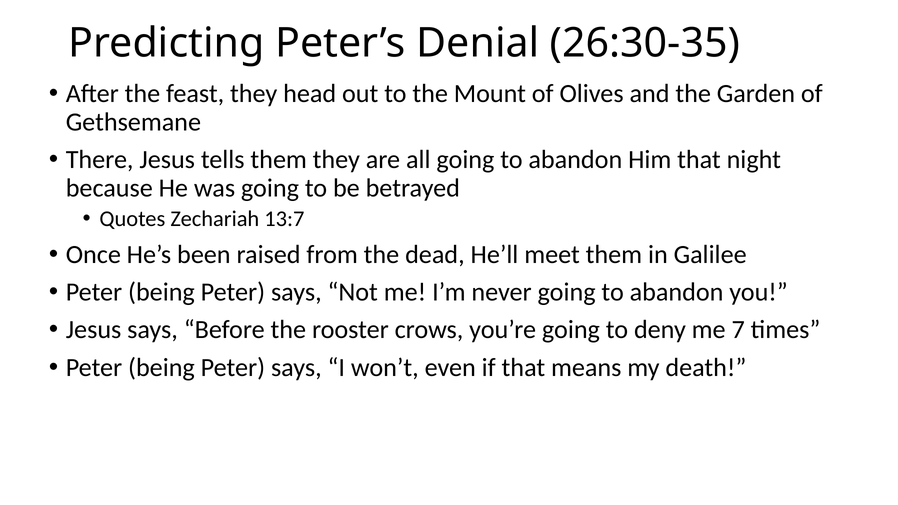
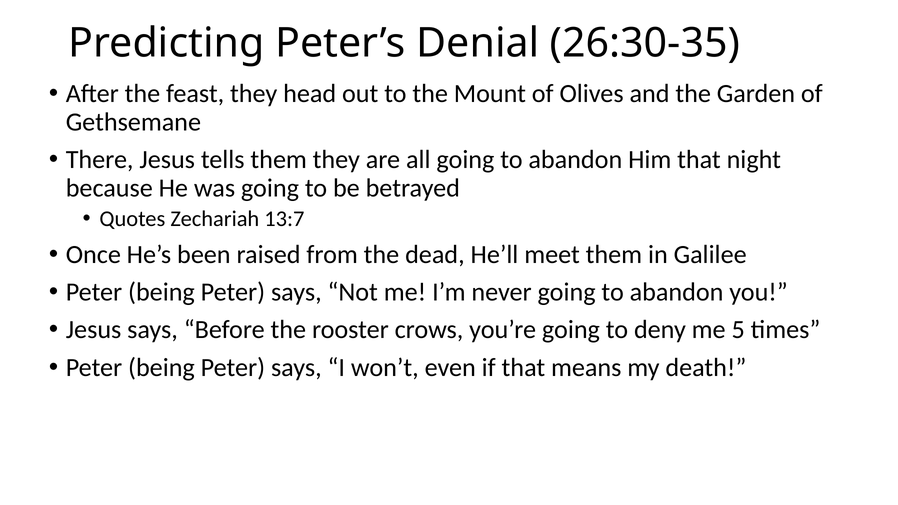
7: 7 -> 5
